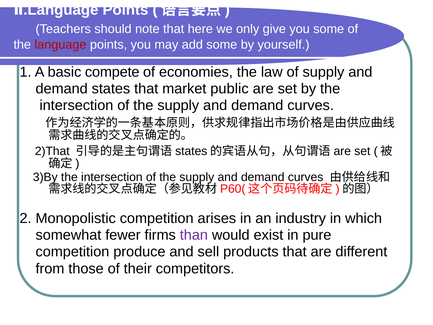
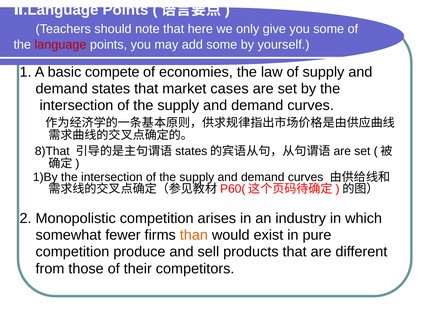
public: public -> cases
2)That: 2)That -> 8)That
3)By: 3)By -> 1)By
than colour: purple -> orange
